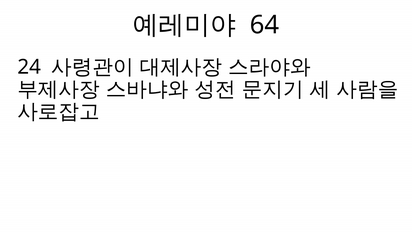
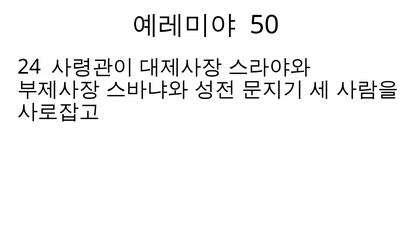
64: 64 -> 50
